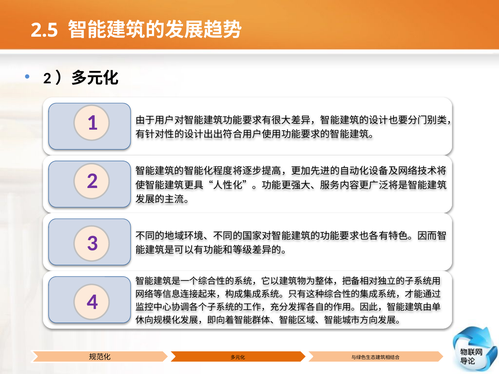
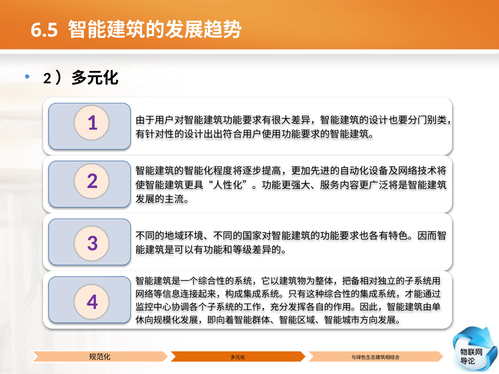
2.5: 2.5 -> 6.5
